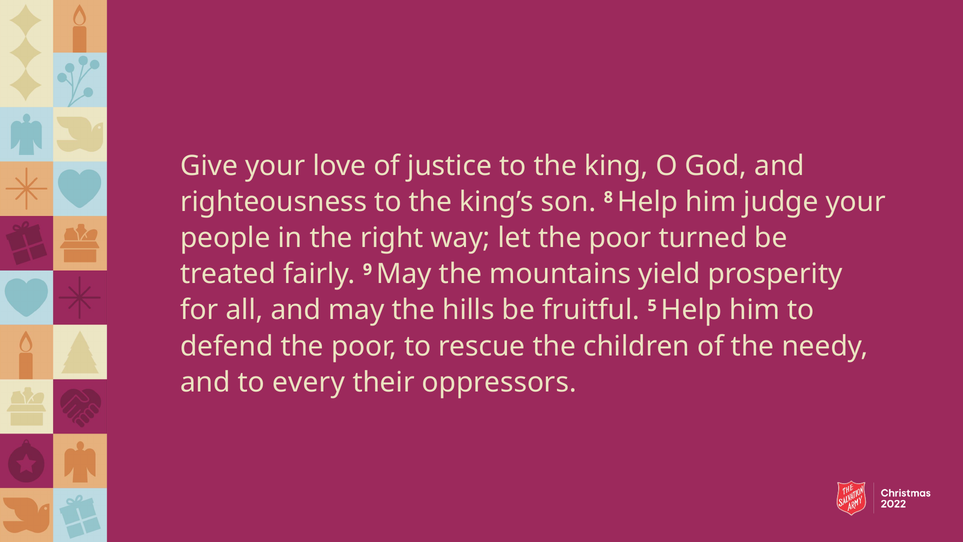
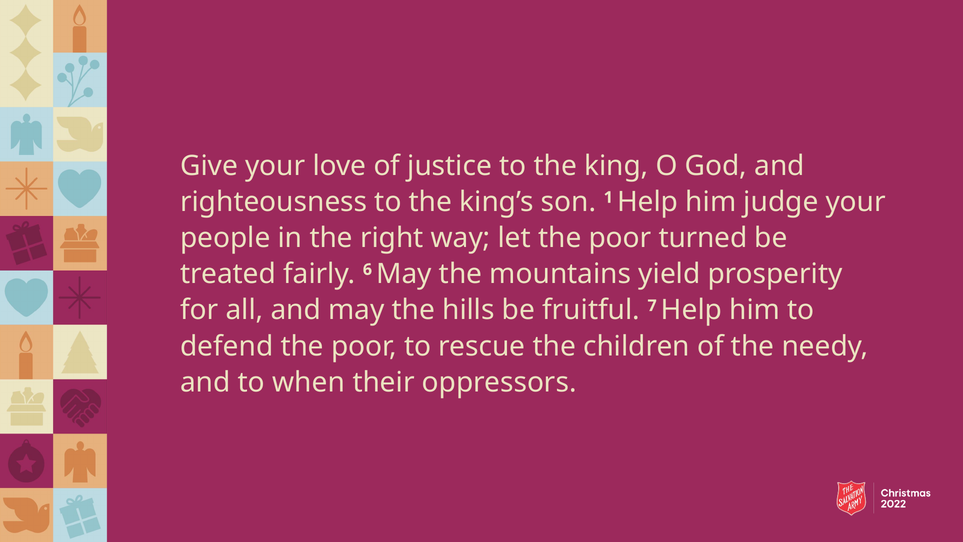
8: 8 -> 1
9: 9 -> 6
5: 5 -> 7
every: every -> when
